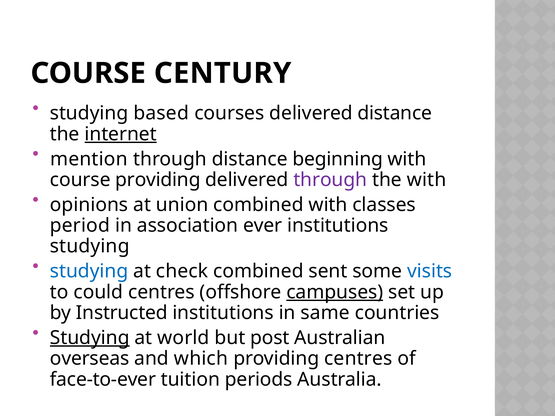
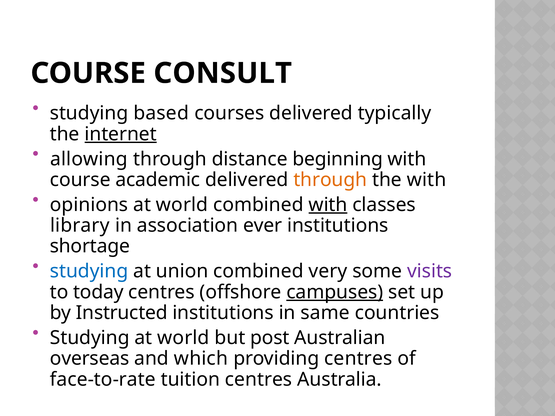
CENTURY: CENTURY -> CONSULT
delivered distance: distance -> typically
mention: mention -> allowing
course providing: providing -> academic
through at (330, 180) colour: purple -> orange
union at (182, 205): union -> world
with at (328, 205) underline: none -> present
period: period -> library
studying at (90, 246): studying -> shortage
check: check -> union
sent: sent -> very
visits colour: blue -> purple
could: could -> today
Studying at (90, 338) underline: present -> none
face-to-ever: face-to-ever -> face-to-rate
tuition periods: periods -> centres
